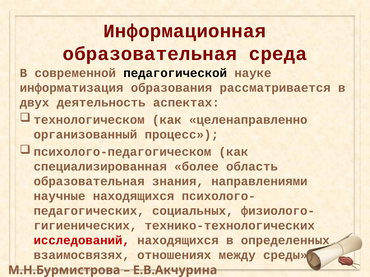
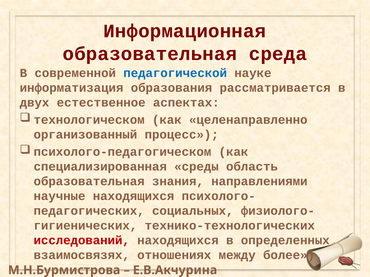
педагогической colour: black -> blue
деятельность: деятельность -> естественное
более: более -> среды
среды: среды -> более
